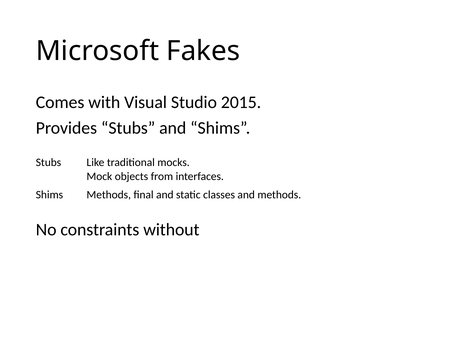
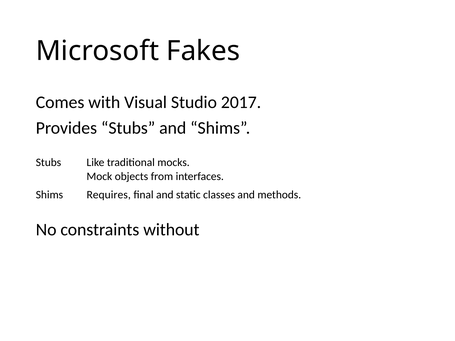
2015: 2015 -> 2017
Shims Methods: Methods -> Requires
